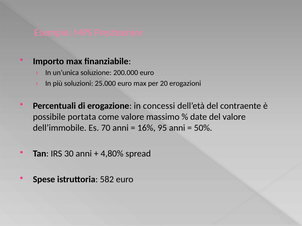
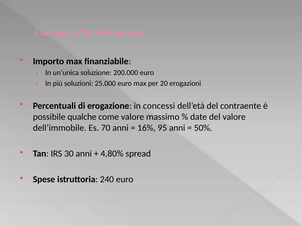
portata: portata -> qualche
582: 582 -> 240
